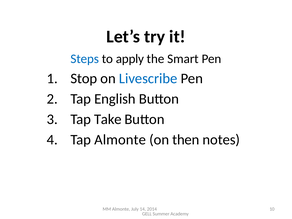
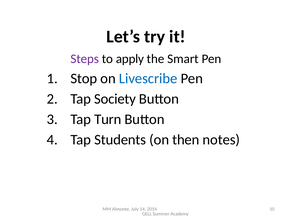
Steps colour: blue -> purple
English: English -> Society
Take: Take -> Turn
Tap Almonte: Almonte -> Students
